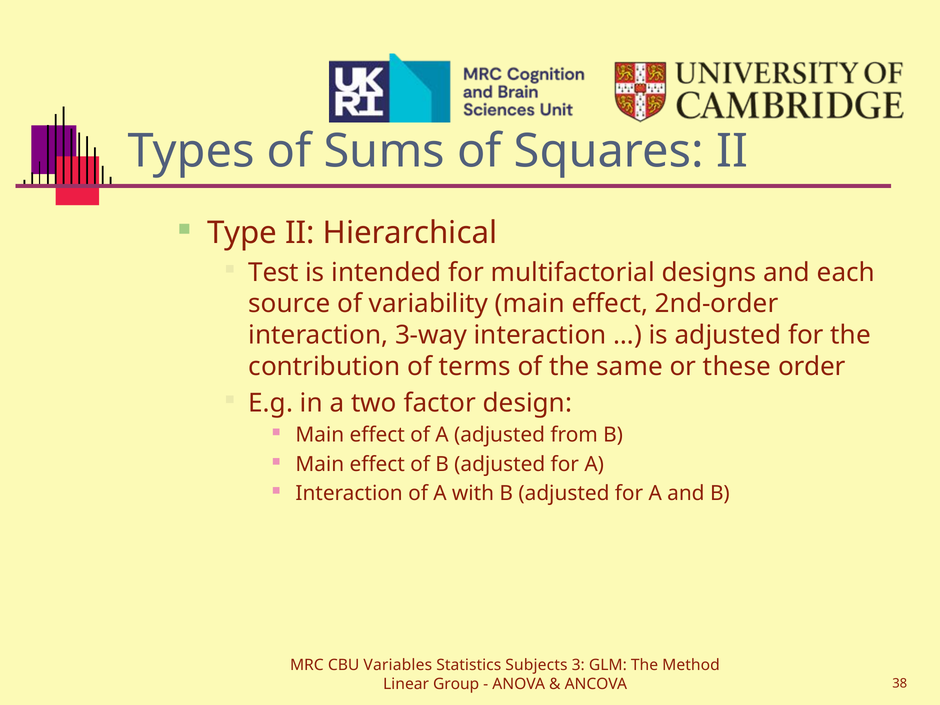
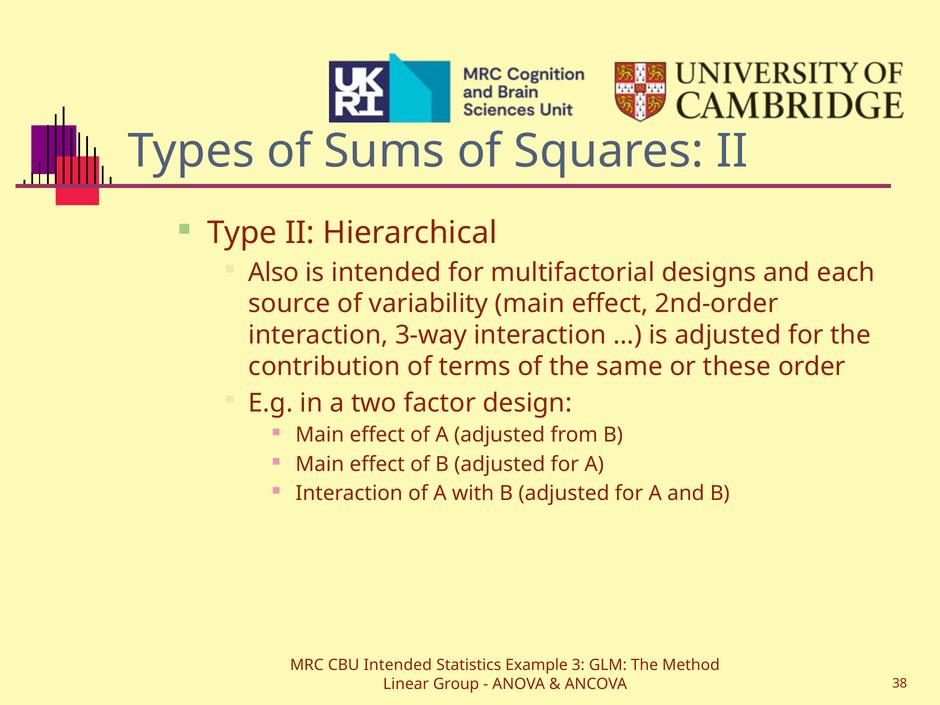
Test: Test -> Also
CBU Variables: Variables -> Intended
Subjects: Subjects -> Example
